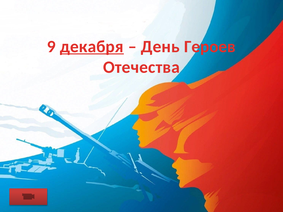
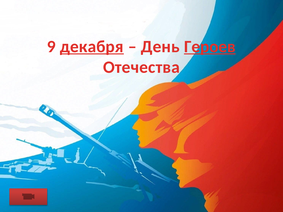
Героев underline: none -> present
